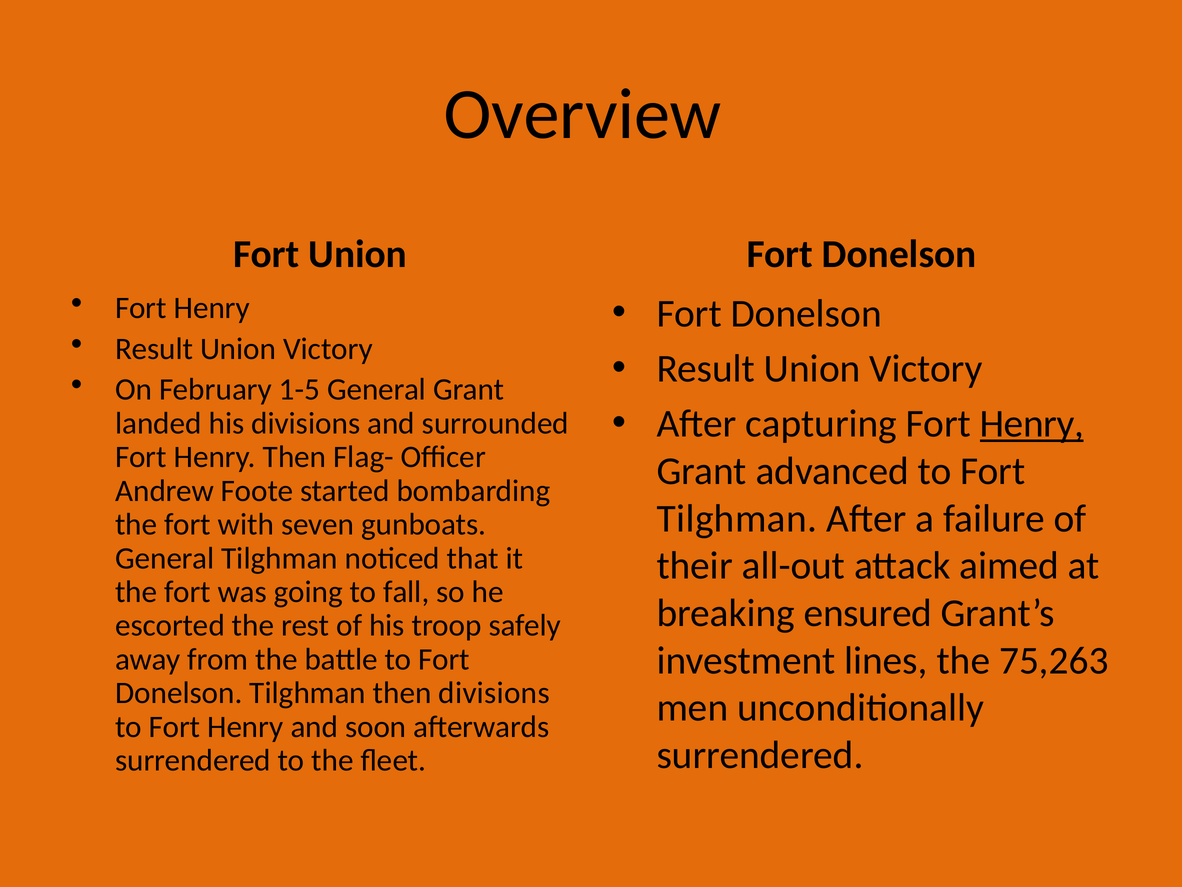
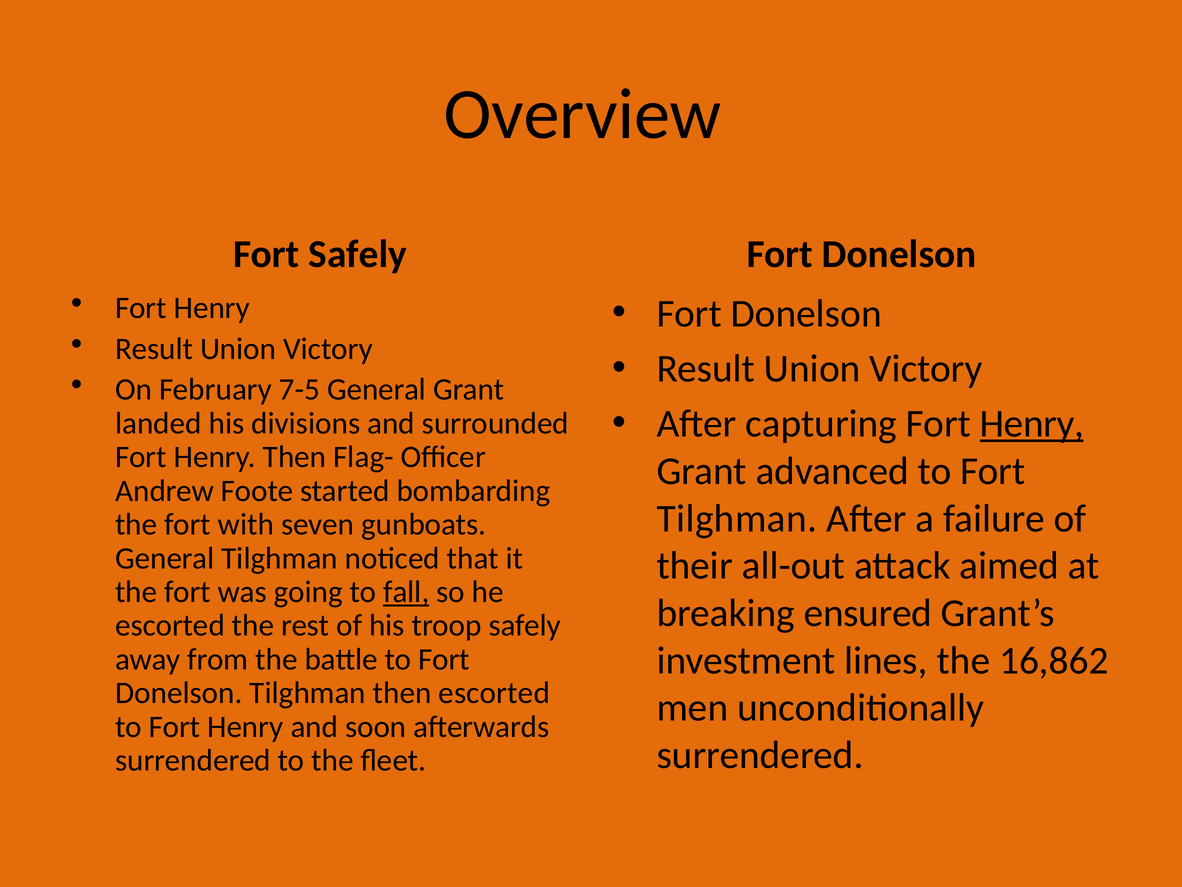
Fort Union: Union -> Safely
1-5: 1-5 -> 7-5
fall underline: none -> present
75,263: 75,263 -> 16,862
then divisions: divisions -> escorted
